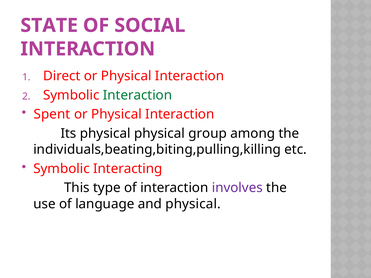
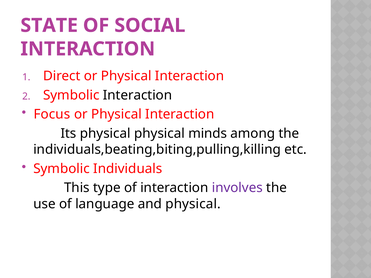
Interaction at (138, 95) colour: green -> black
Spent: Spent -> Focus
group: group -> minds
Interacting: Interacting -> Individuals
